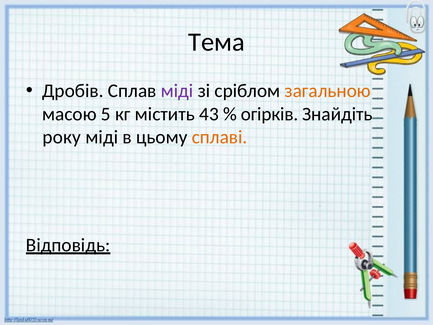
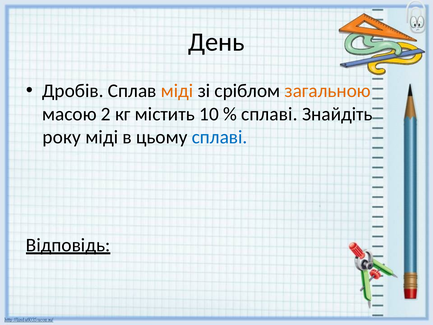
Тема: Тема -> День
міді at (177, 91) colour: purple -> orange
5: 5 -> 2
43: 43 -> 10
огірків at (270, 114): огірків -> сплаві
сплаві at (220, 137) colour: orange -> blue
